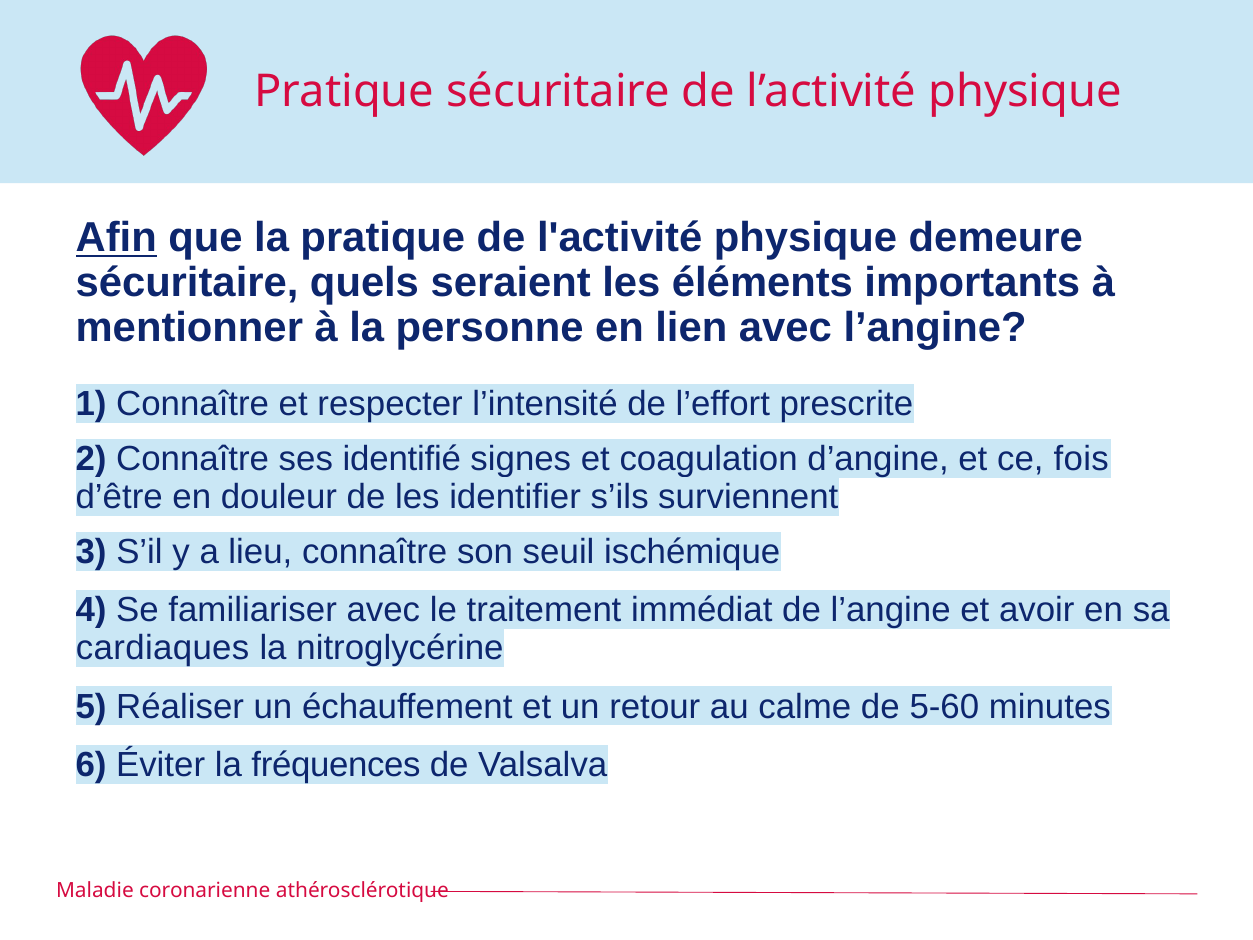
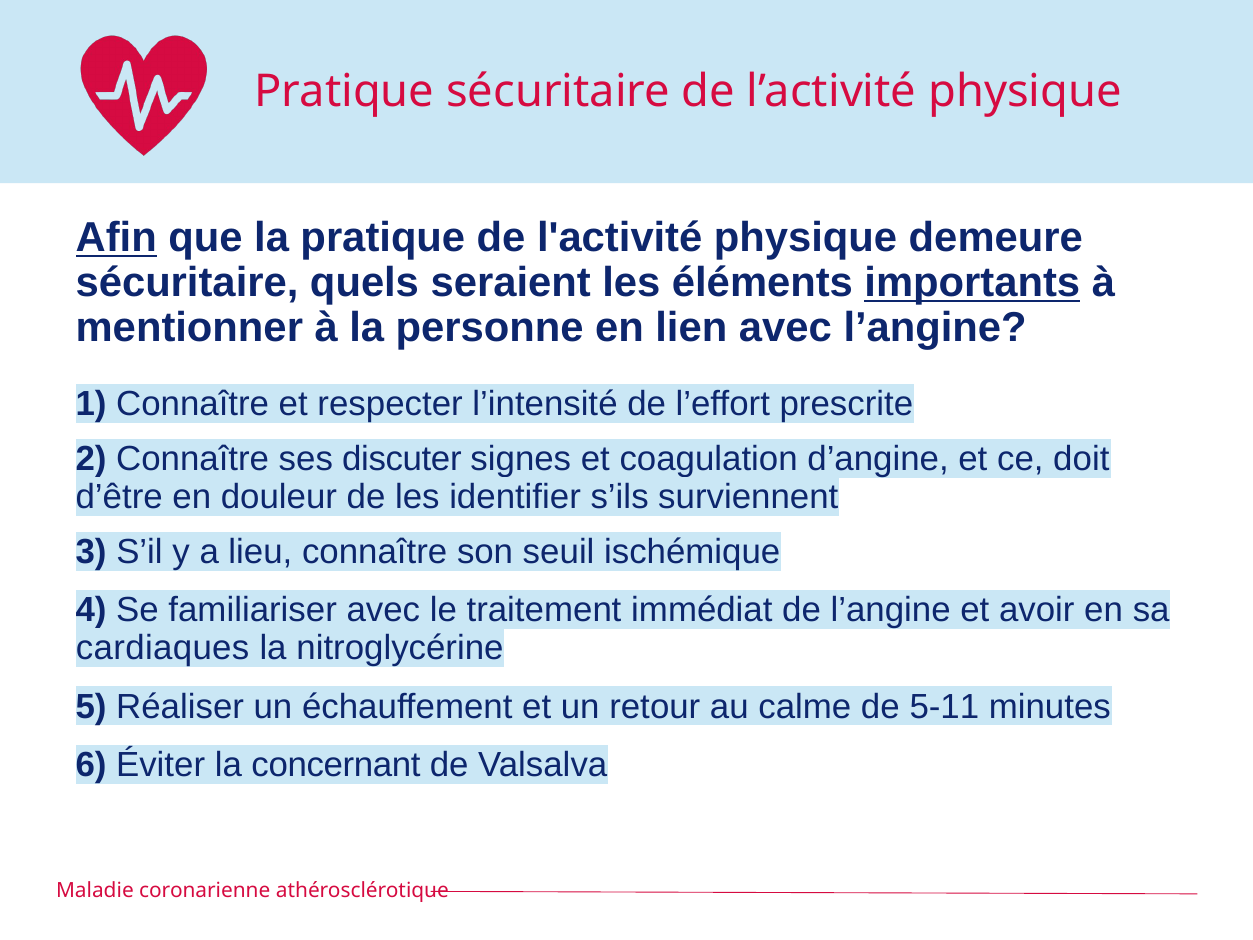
importants underline: none -> present
identifié: identifié -> discuter
fois: fois -> doit
5-60: 5-60 -> 5-11
fréquences: fréquences -> concernant
